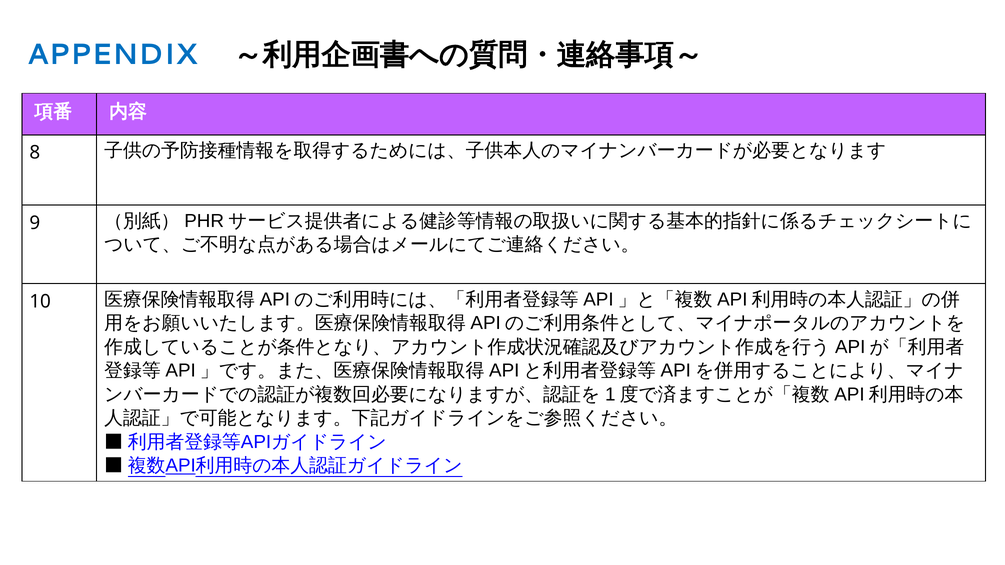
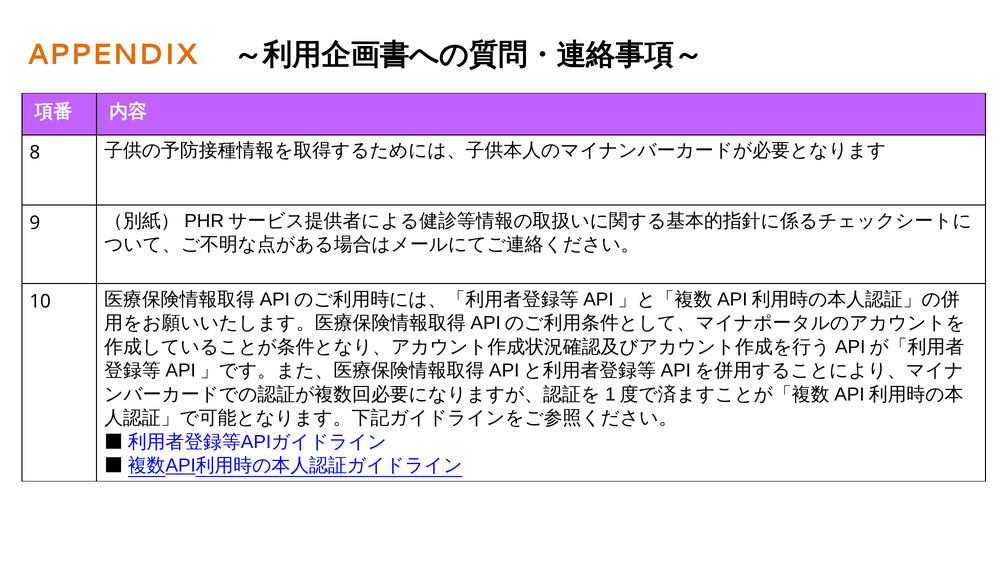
APPENDIX colour: blue -> orange
